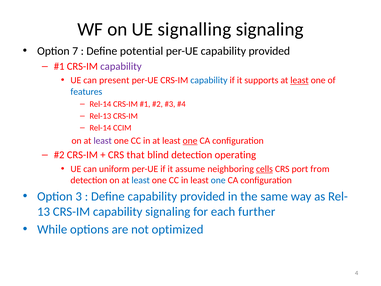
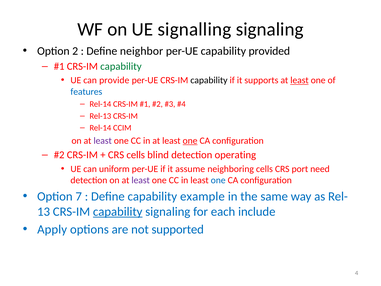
7: 7 -> 2
potential: potential -> neighbor
capability at (121, 66) colour: purple -> green
present: present -> provide
capability at (209, 80) colour: blue -> black
CRS that: that -> cells
cells at (264, 169) underline: present -> none
from: from -> need
least at (141, 180) colour: blue -> purple
3: 3 -> 7
Define capability provided: provided -> example
capability at (118, 211) underline: none -> present
further: further -> include
While: While -> Apply
optimized: optimized -> supported
